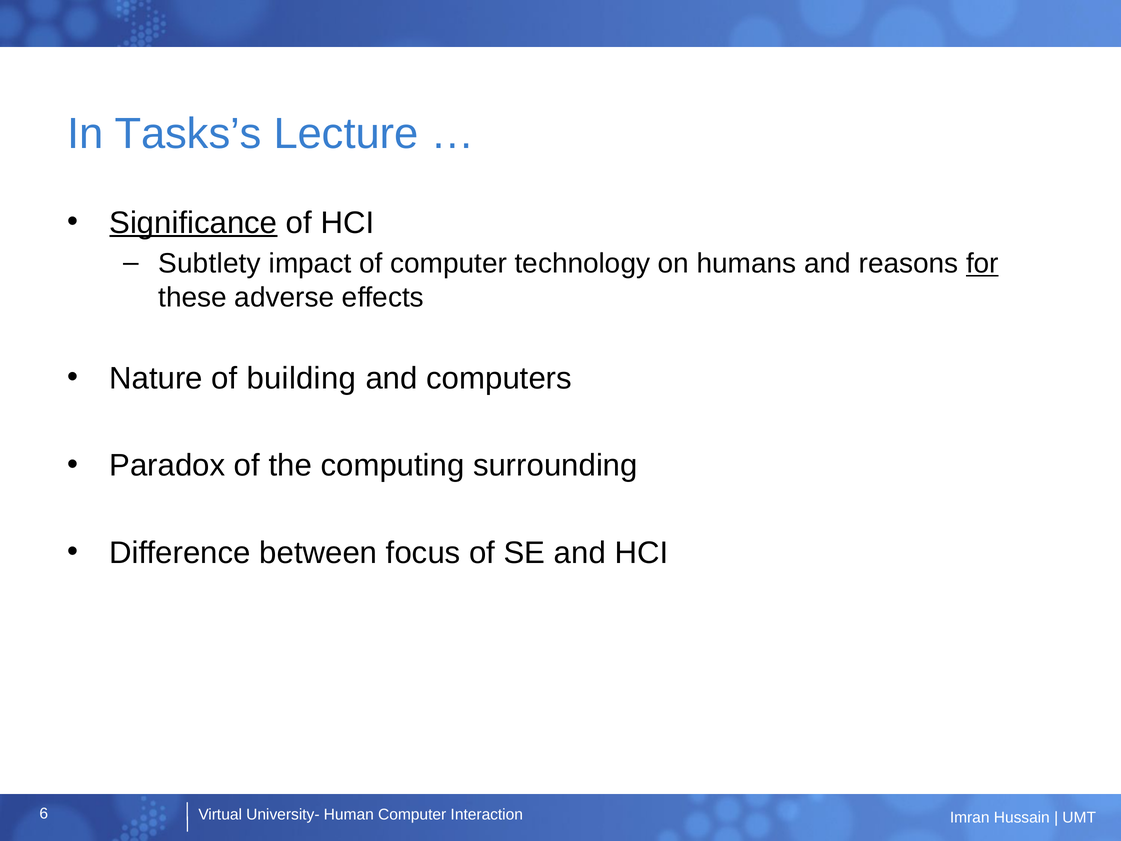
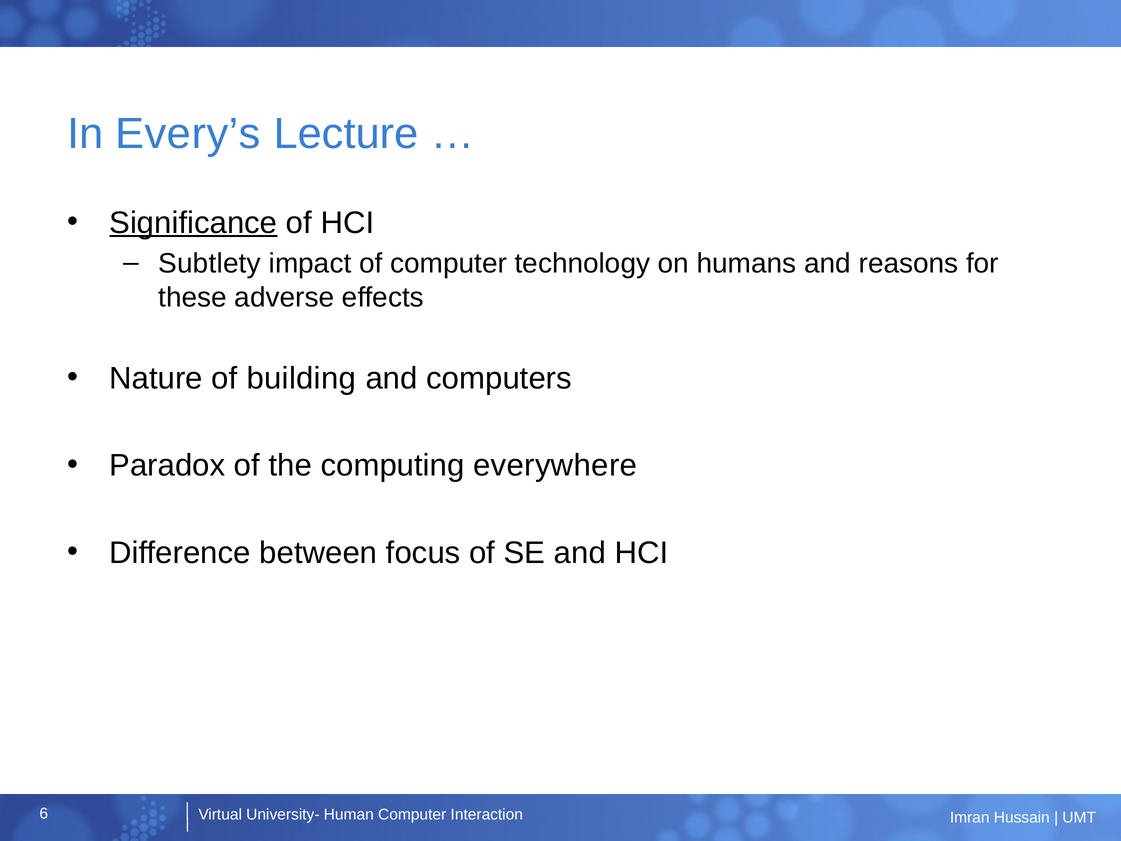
Tasks’s: Tasks’s -> Every’s
for underline: present -> none
surrounding: surrounding -> everywhere
